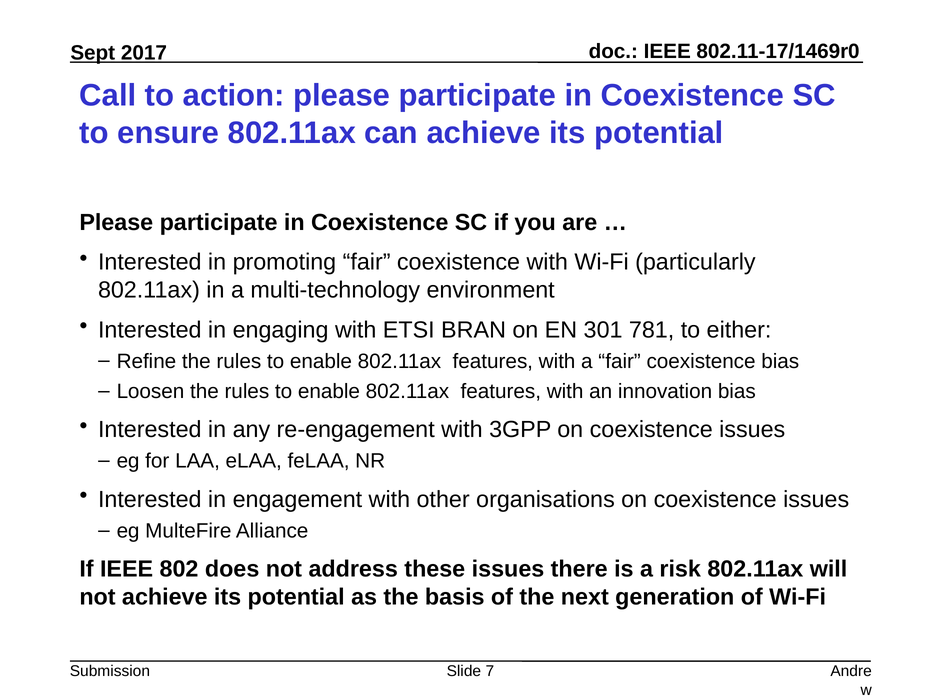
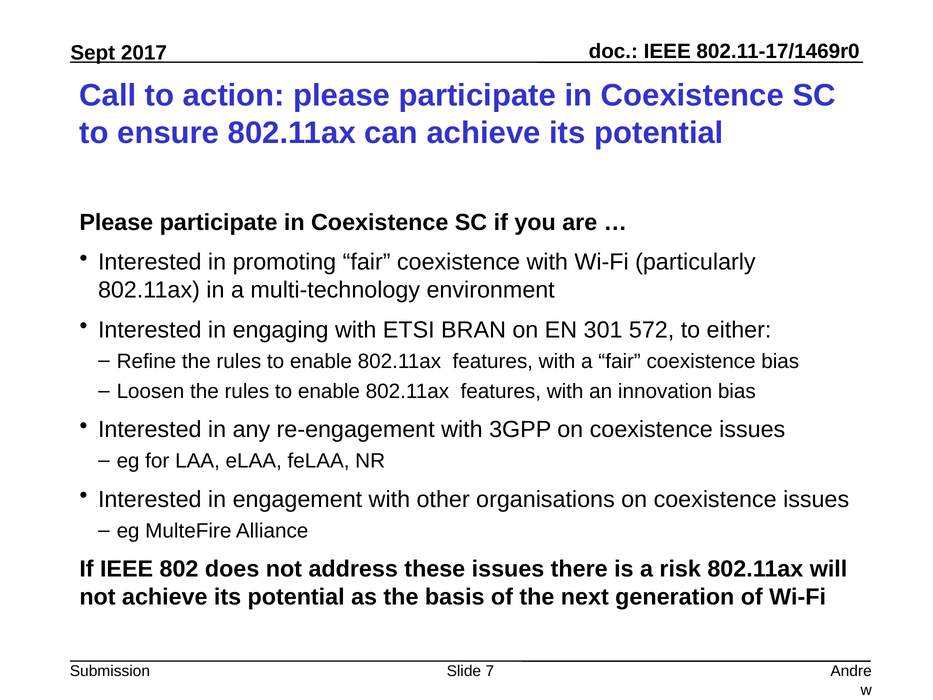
781: 781 -> 572
